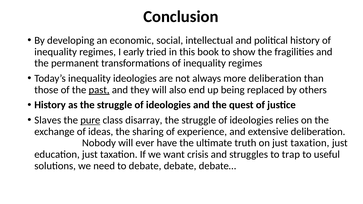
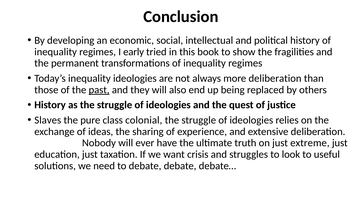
pure underline: present -> none
disarray: disarray -> colonial
on just taxation: taxation -> extreme
trap: trap -> look
